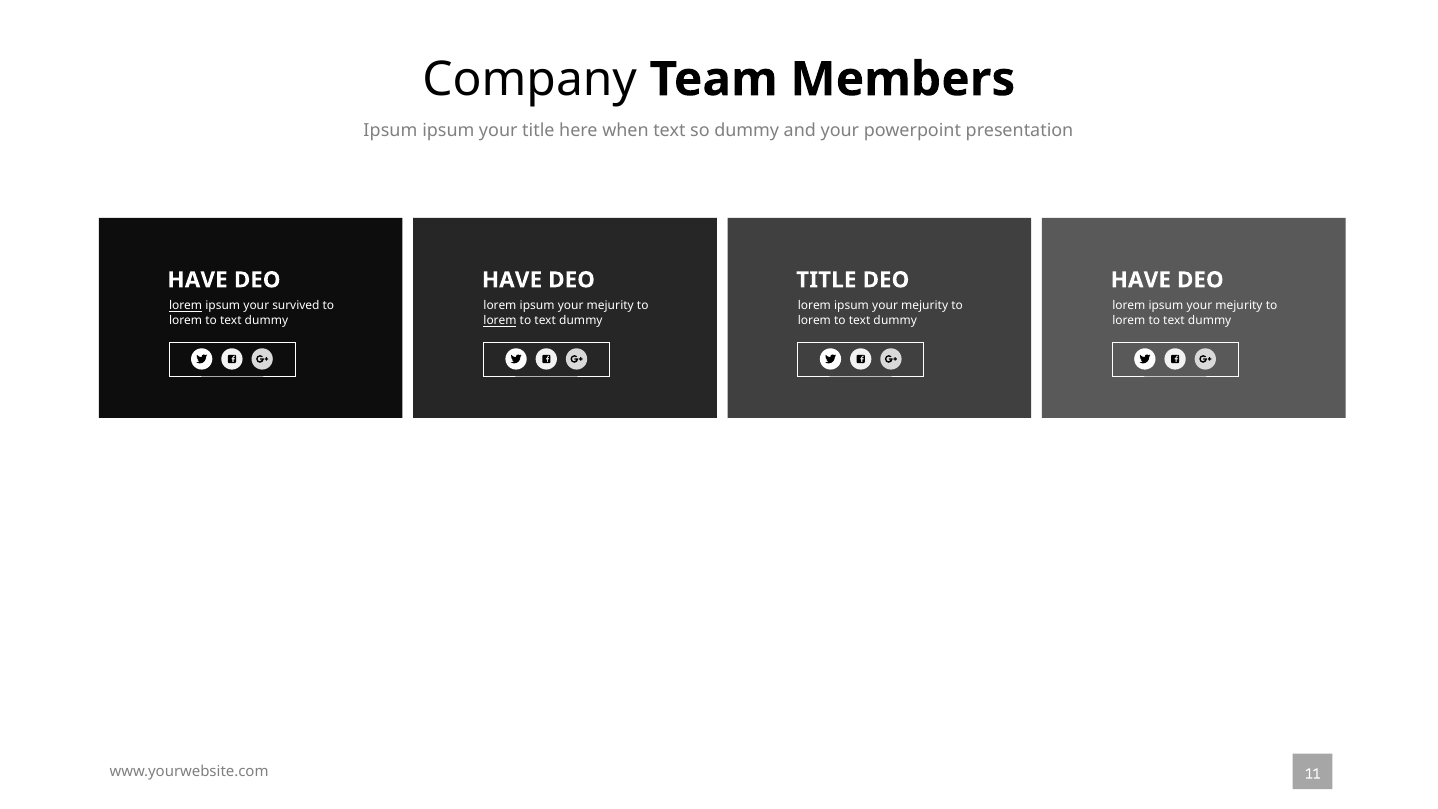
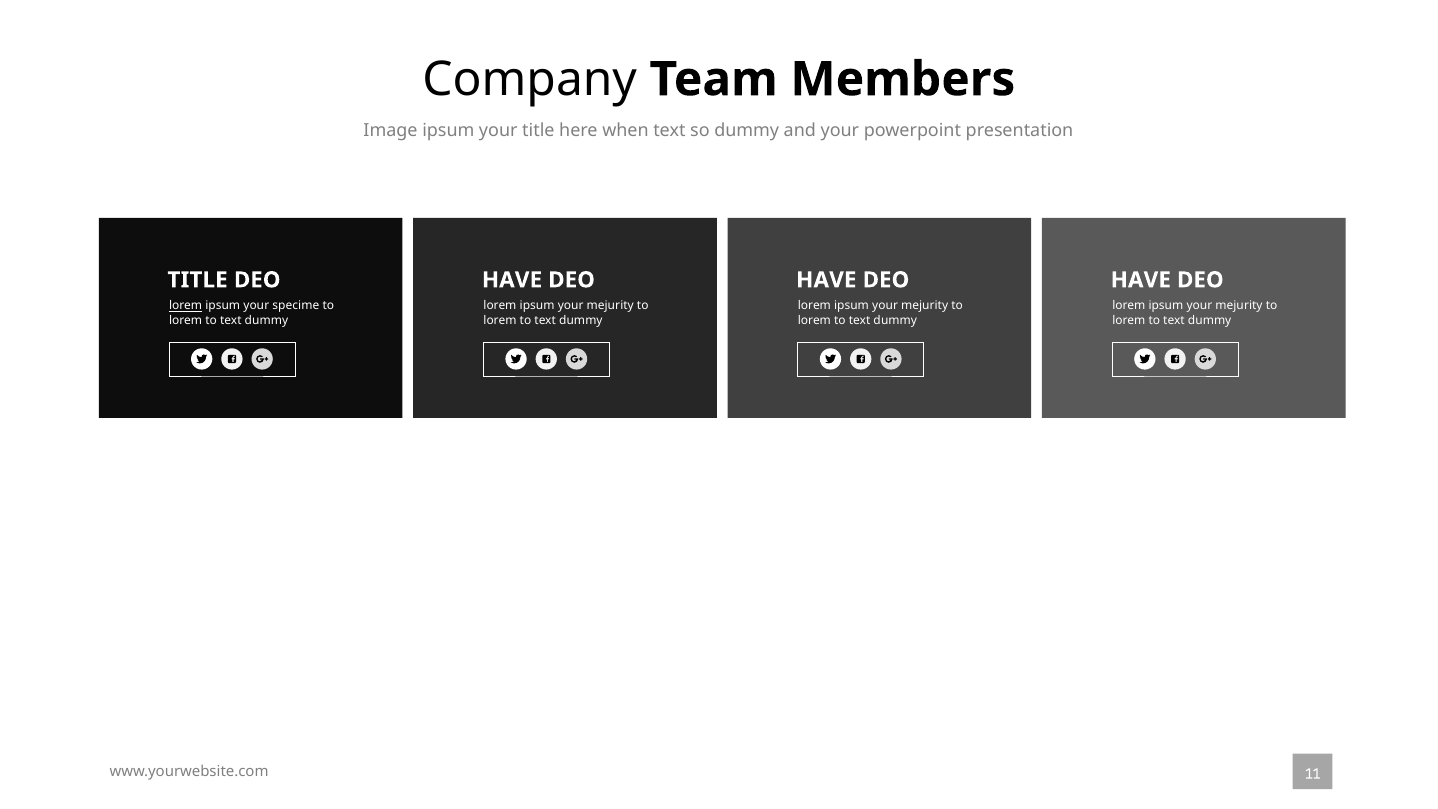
Ipsum at (390, 130): Ipsum -> Image
HAVE at (198, 280): HAVE -> TITLE
TITLE at (826, 280): TITLE -> HAVE
survived: survived -> specime
lorem at (500, 321) underline: present -> none
